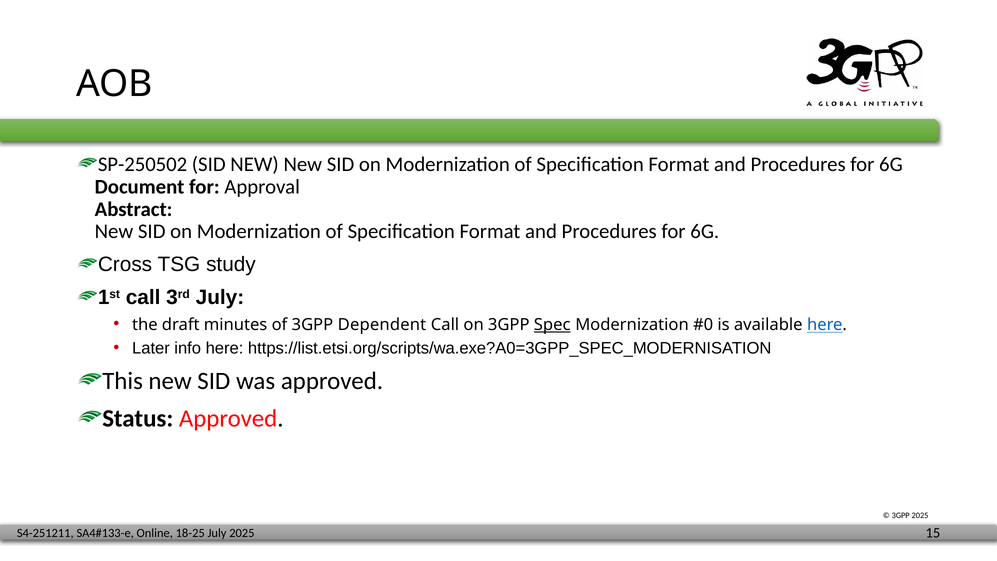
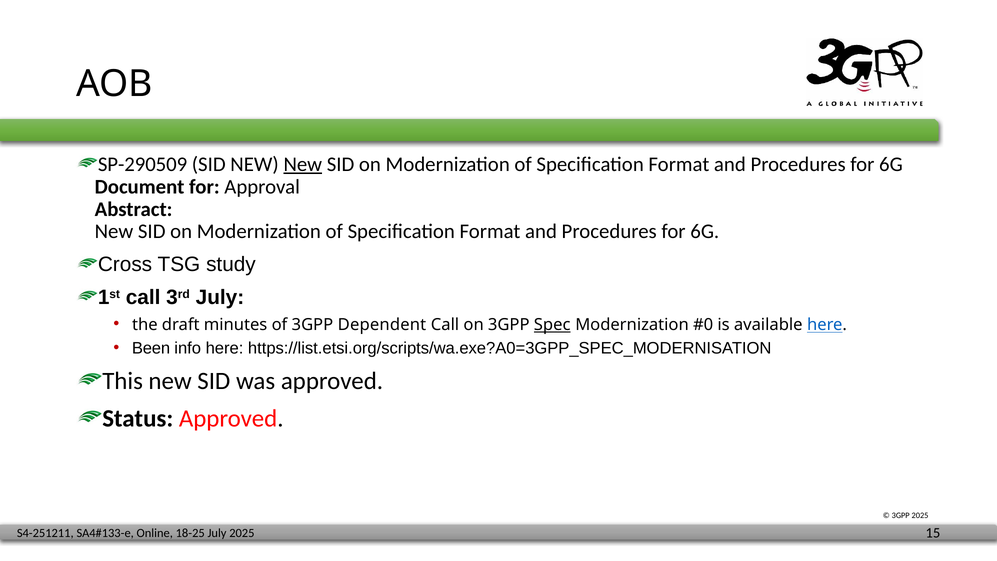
SP-250502: SP-250502 -> SP-290509
New at (303, 164) underline: none -> present
Later: Later -> Been
